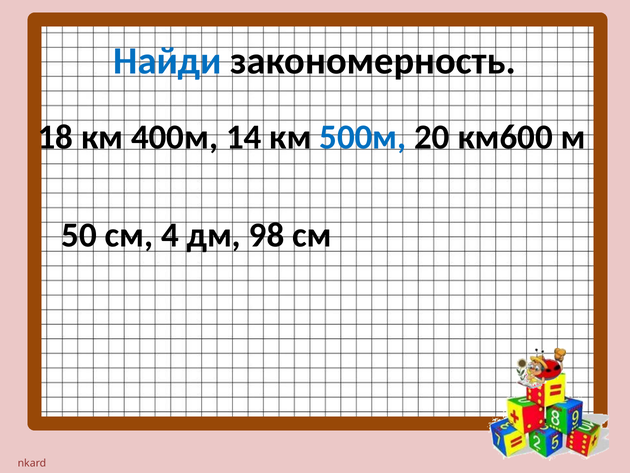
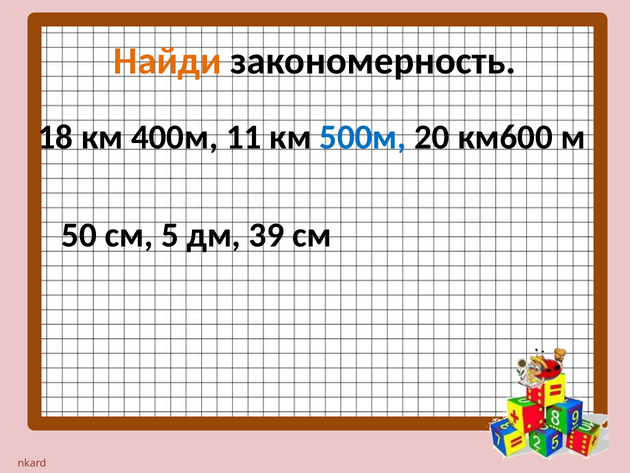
Найди colour: blue -> orange
14: 14 -> 11
4: 4 -> 5
98: 98 -> 39
